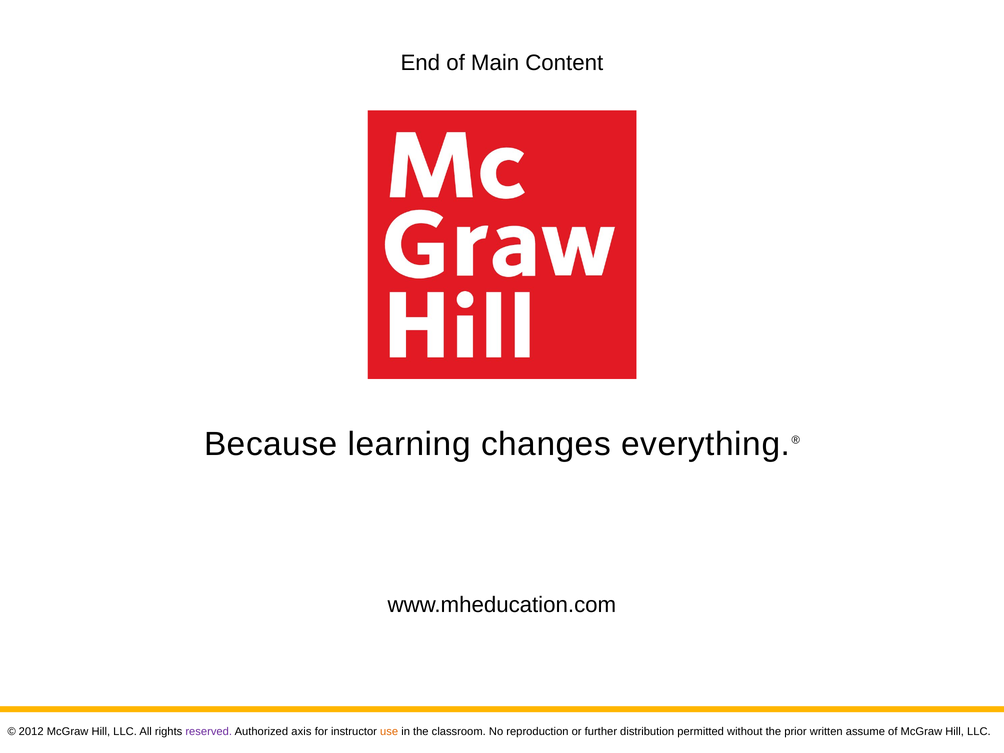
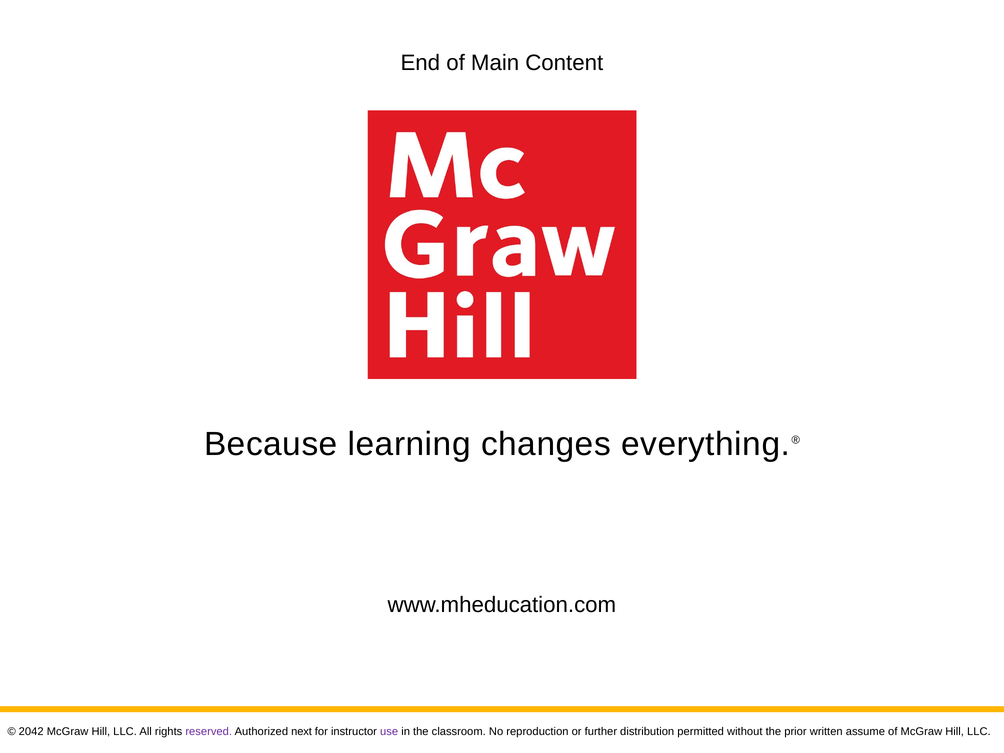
2012: 2012 -> 2042
axis: axis -> next
use colour: orange -> purple
